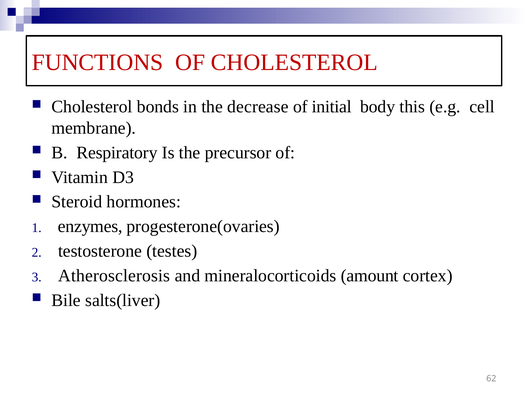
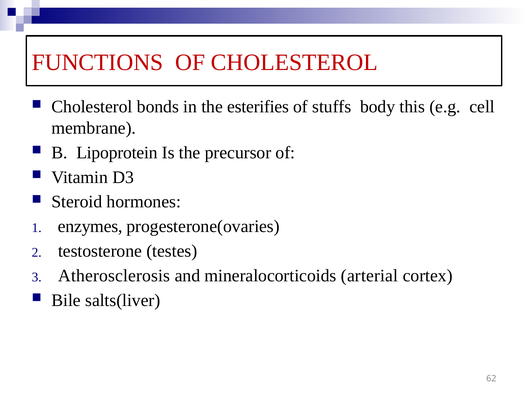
decrease: decrease -> esterifies
initial: initial -> stuffs
Respiratory: Respiratory -> Lipoprotein
amount: amount -> arterial
